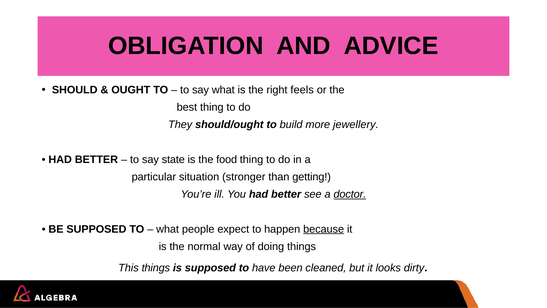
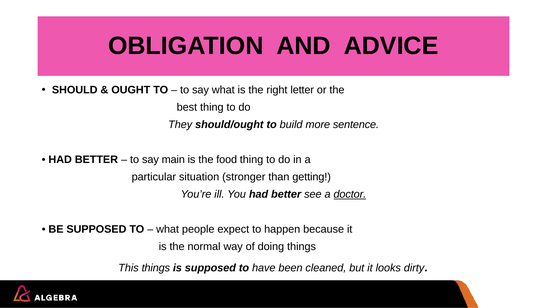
feels: feels -> letter
jewellery: jewellery -> sentence
state: state -> main
because underline: present -> none
